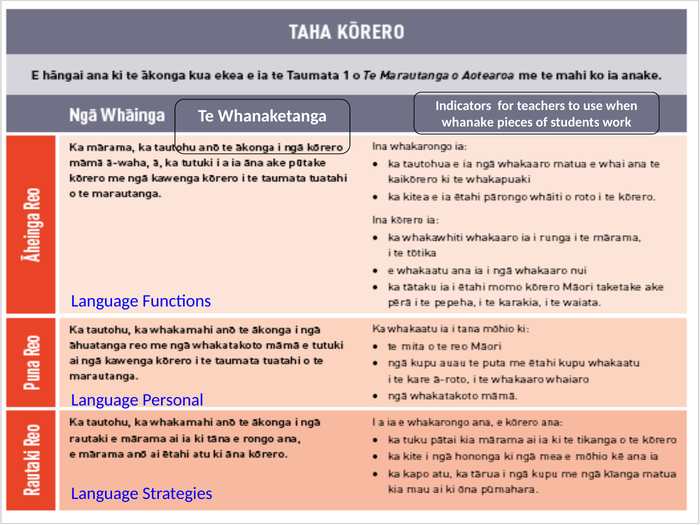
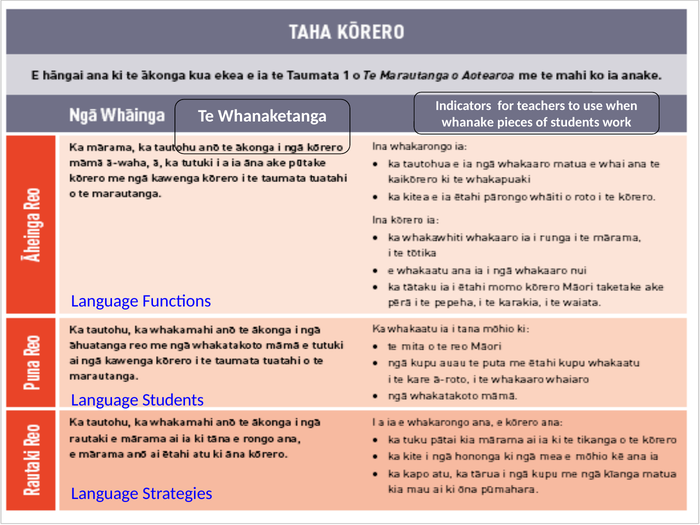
Language Personal: Personal -> Students
